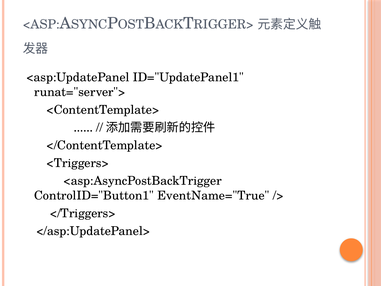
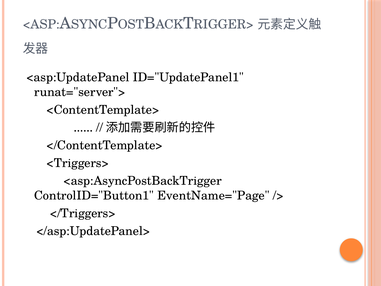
EventName="True: EventName="True -> EventName="Page
